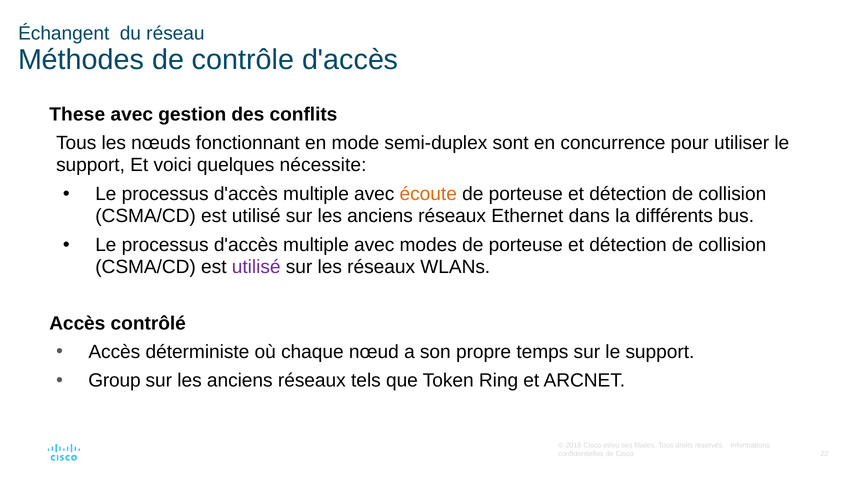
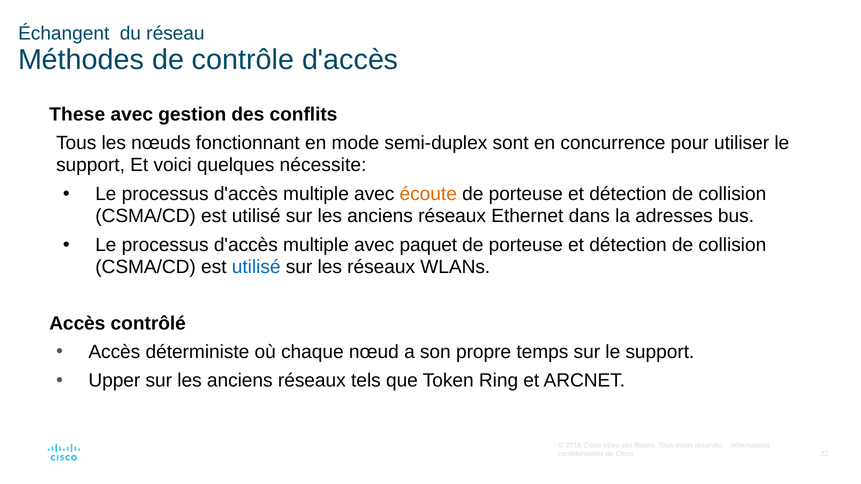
différents: différents -> adresses
modes: modes -> paquet
utilisé at (256, 267) colour: purple -> blue
Group: Group -> Upper
